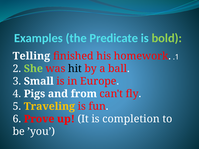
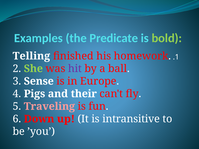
hit colour: black -> purple
Small: Small -> Sense
from: from -> their
Traveling colour: yellow -> pink
Prove: Prove -> Down
completion: completion -> intransitive
